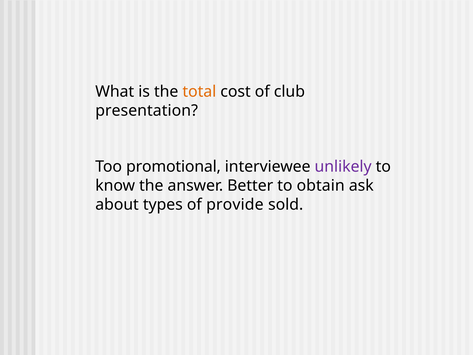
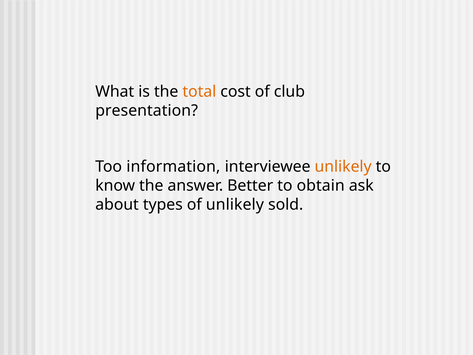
promotional: promotional -> information
unlikely at (343, 167) colour: purple -> orange
of provide: provide -> unlikely
